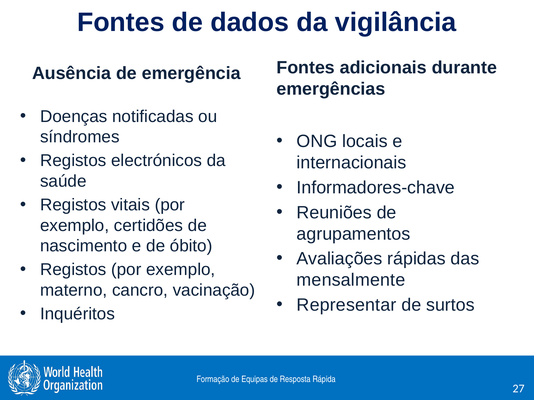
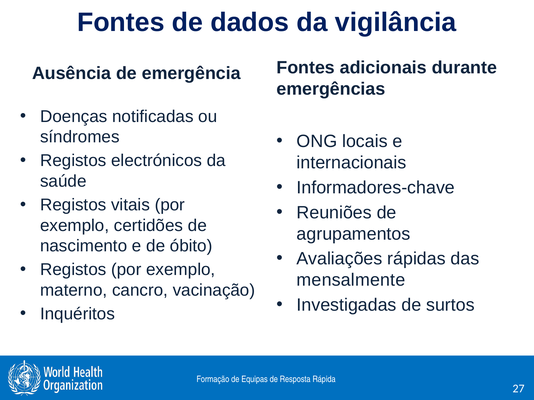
Representar: Representar -> Investigadas
